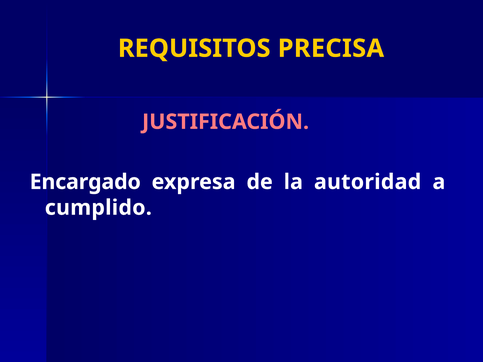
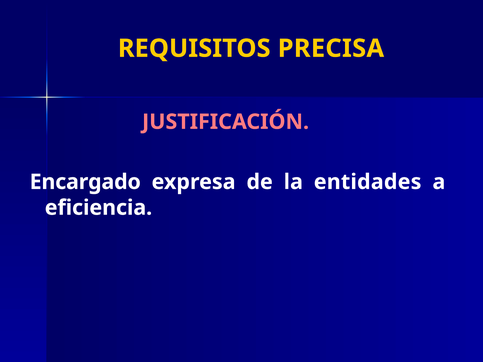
autoridad: autoridad -> entidades
cumplido: cumplido -> eficiencia
